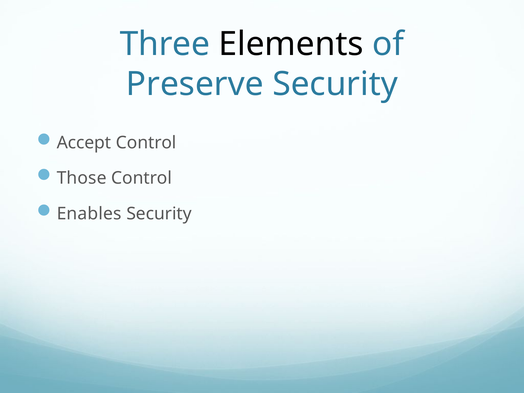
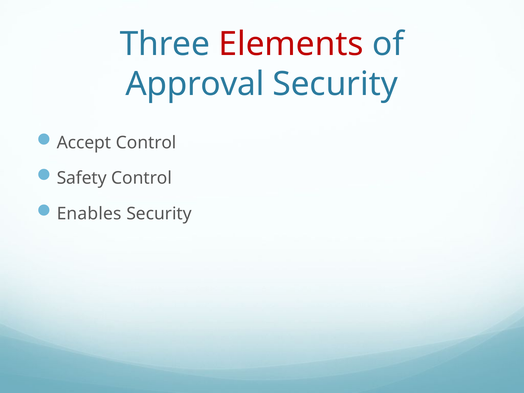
Elements colour: black -> red
Preserve: Preserve -> Approval
Those: Those -> Safety
